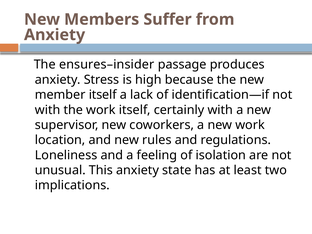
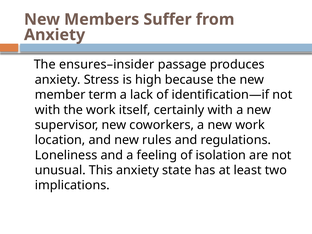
member itself: itself -> term
